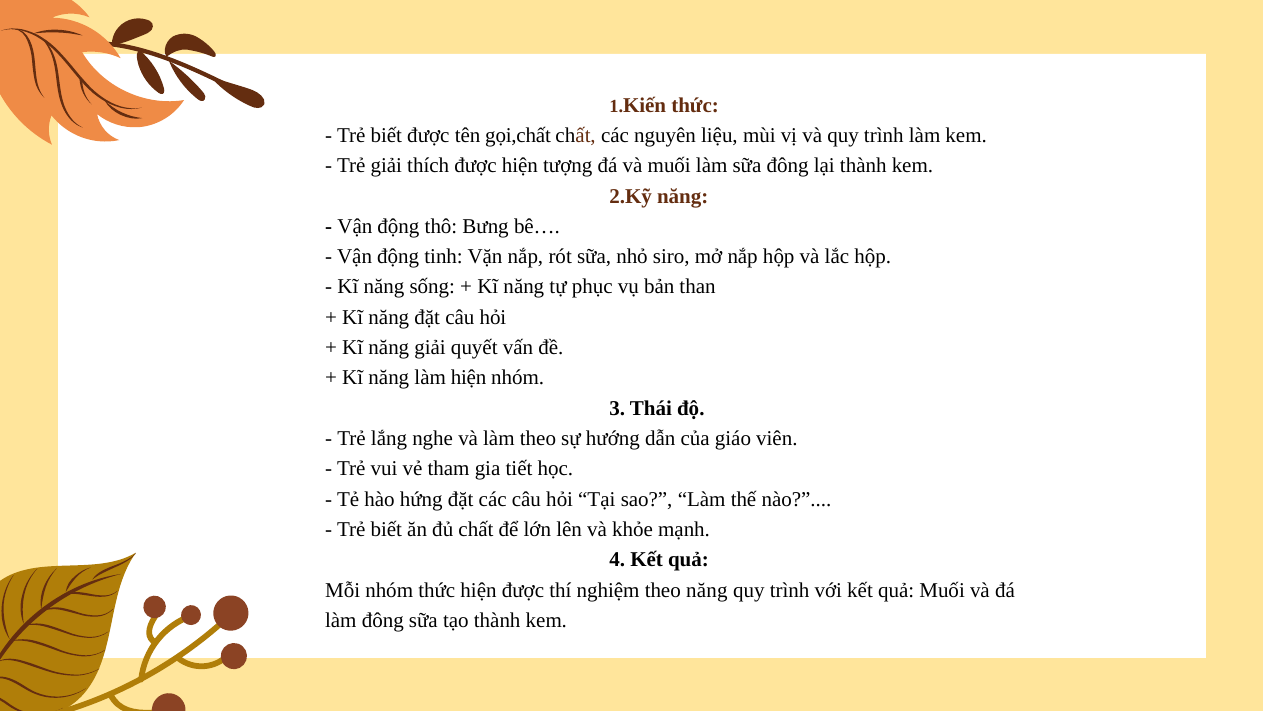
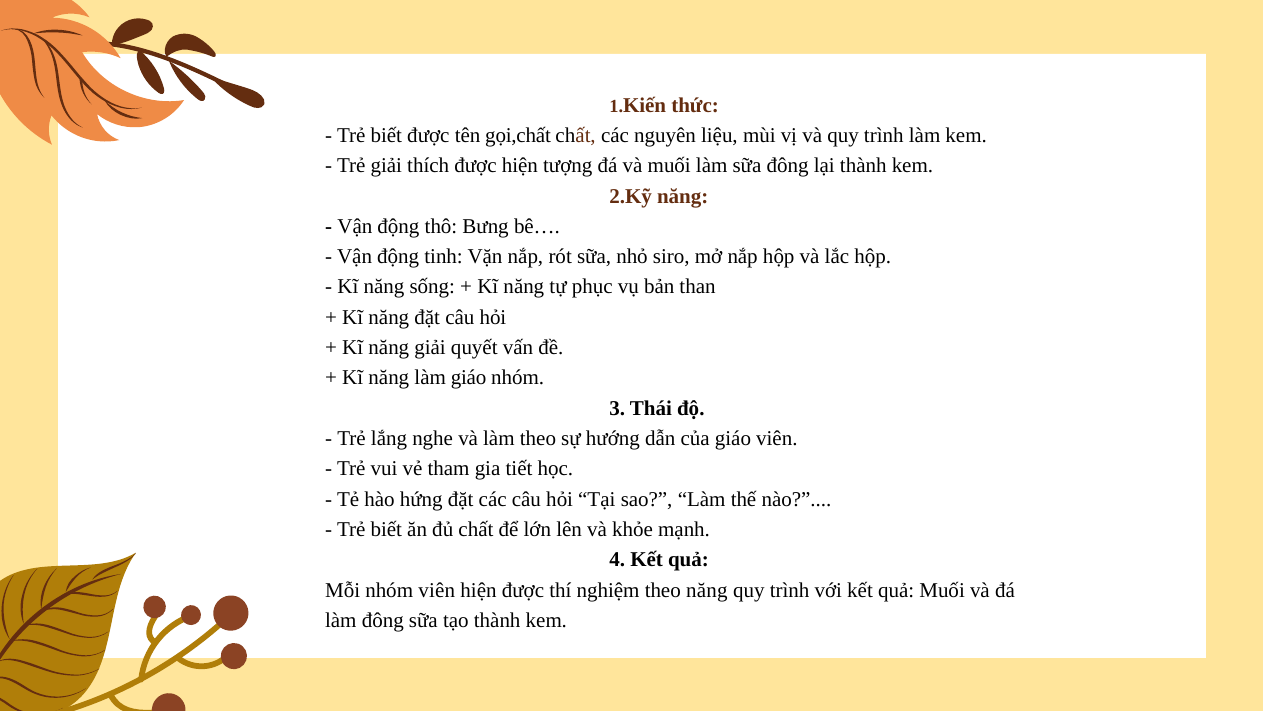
làm hiện: hiện -> giáo
nhóm thức: thức -> viên
